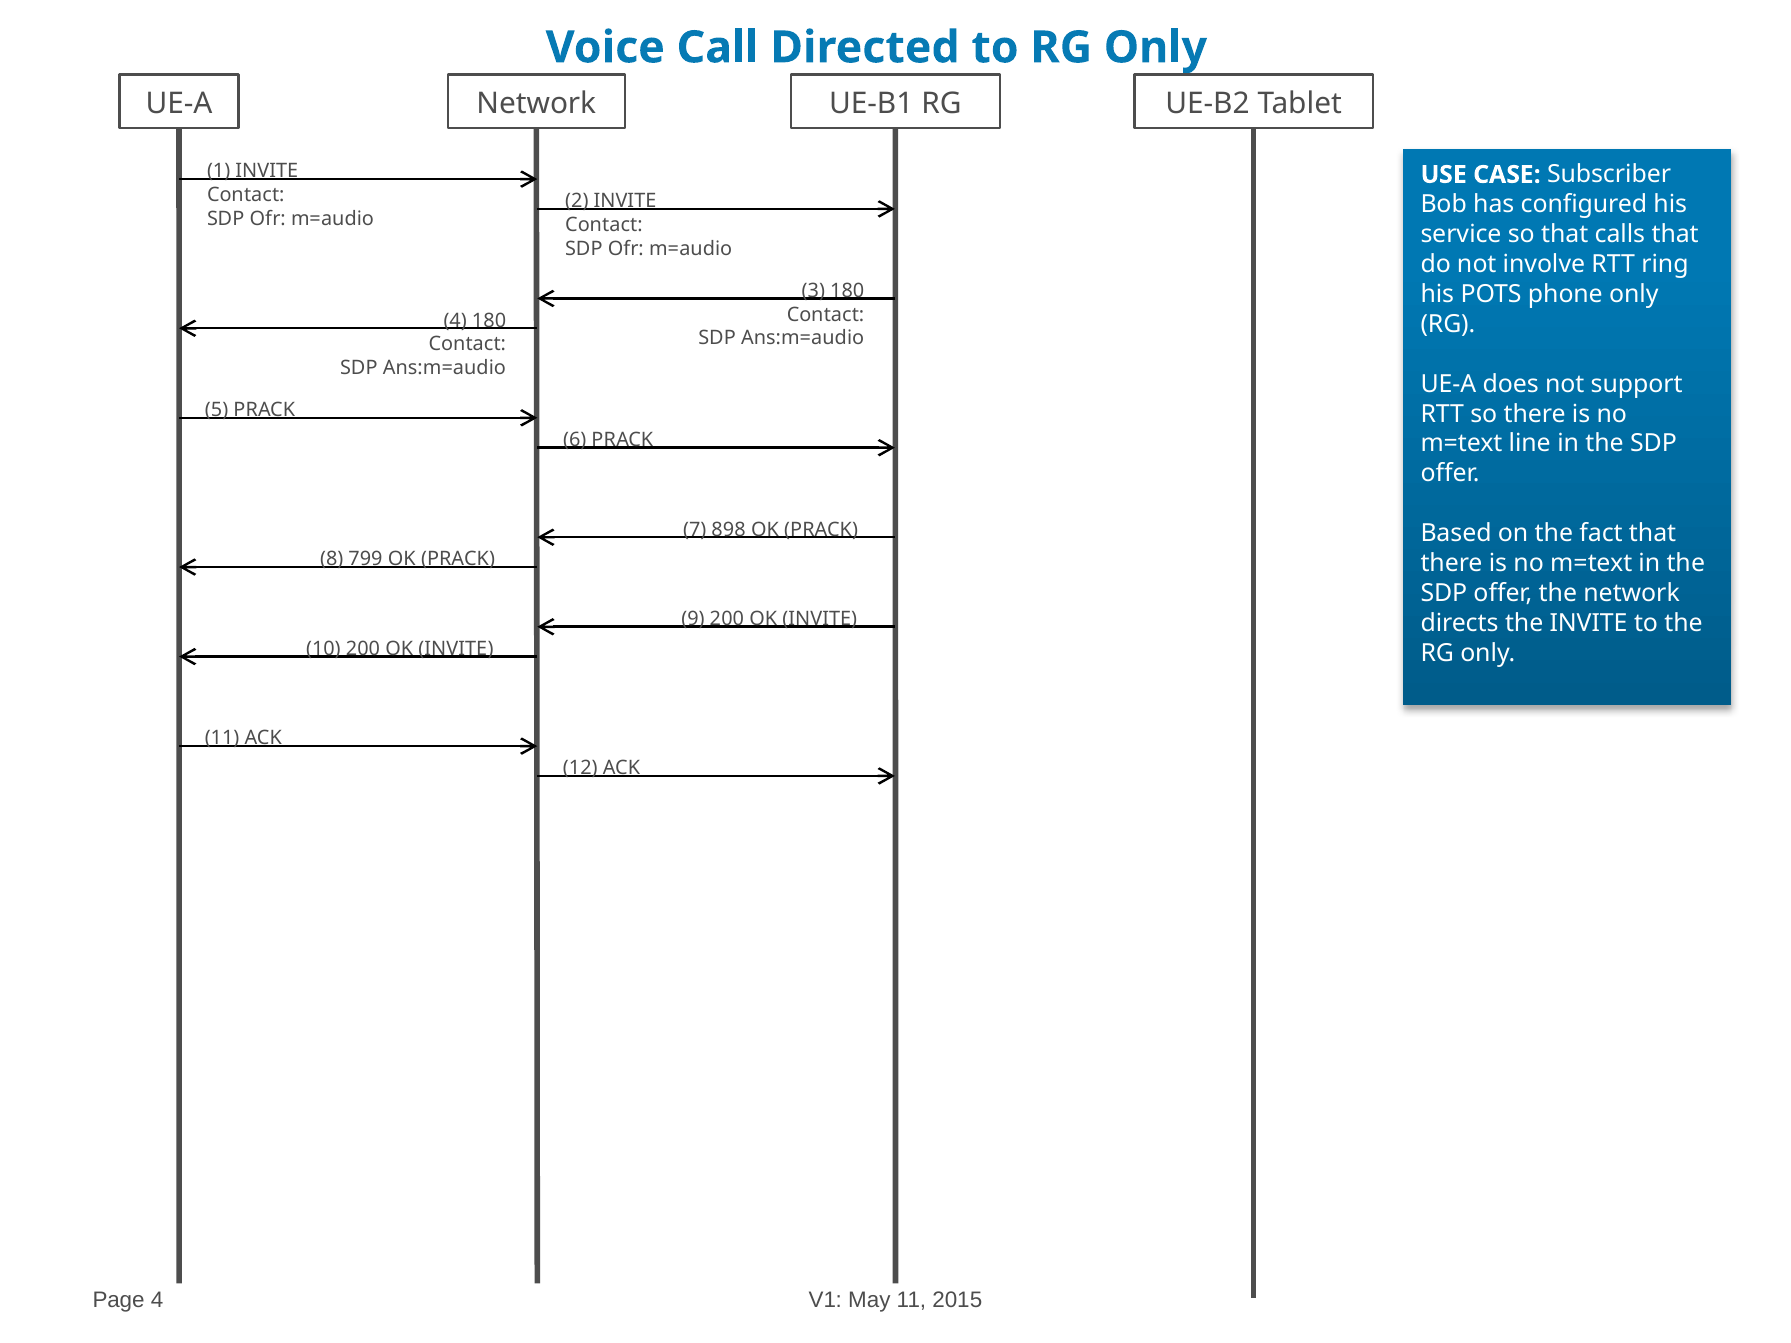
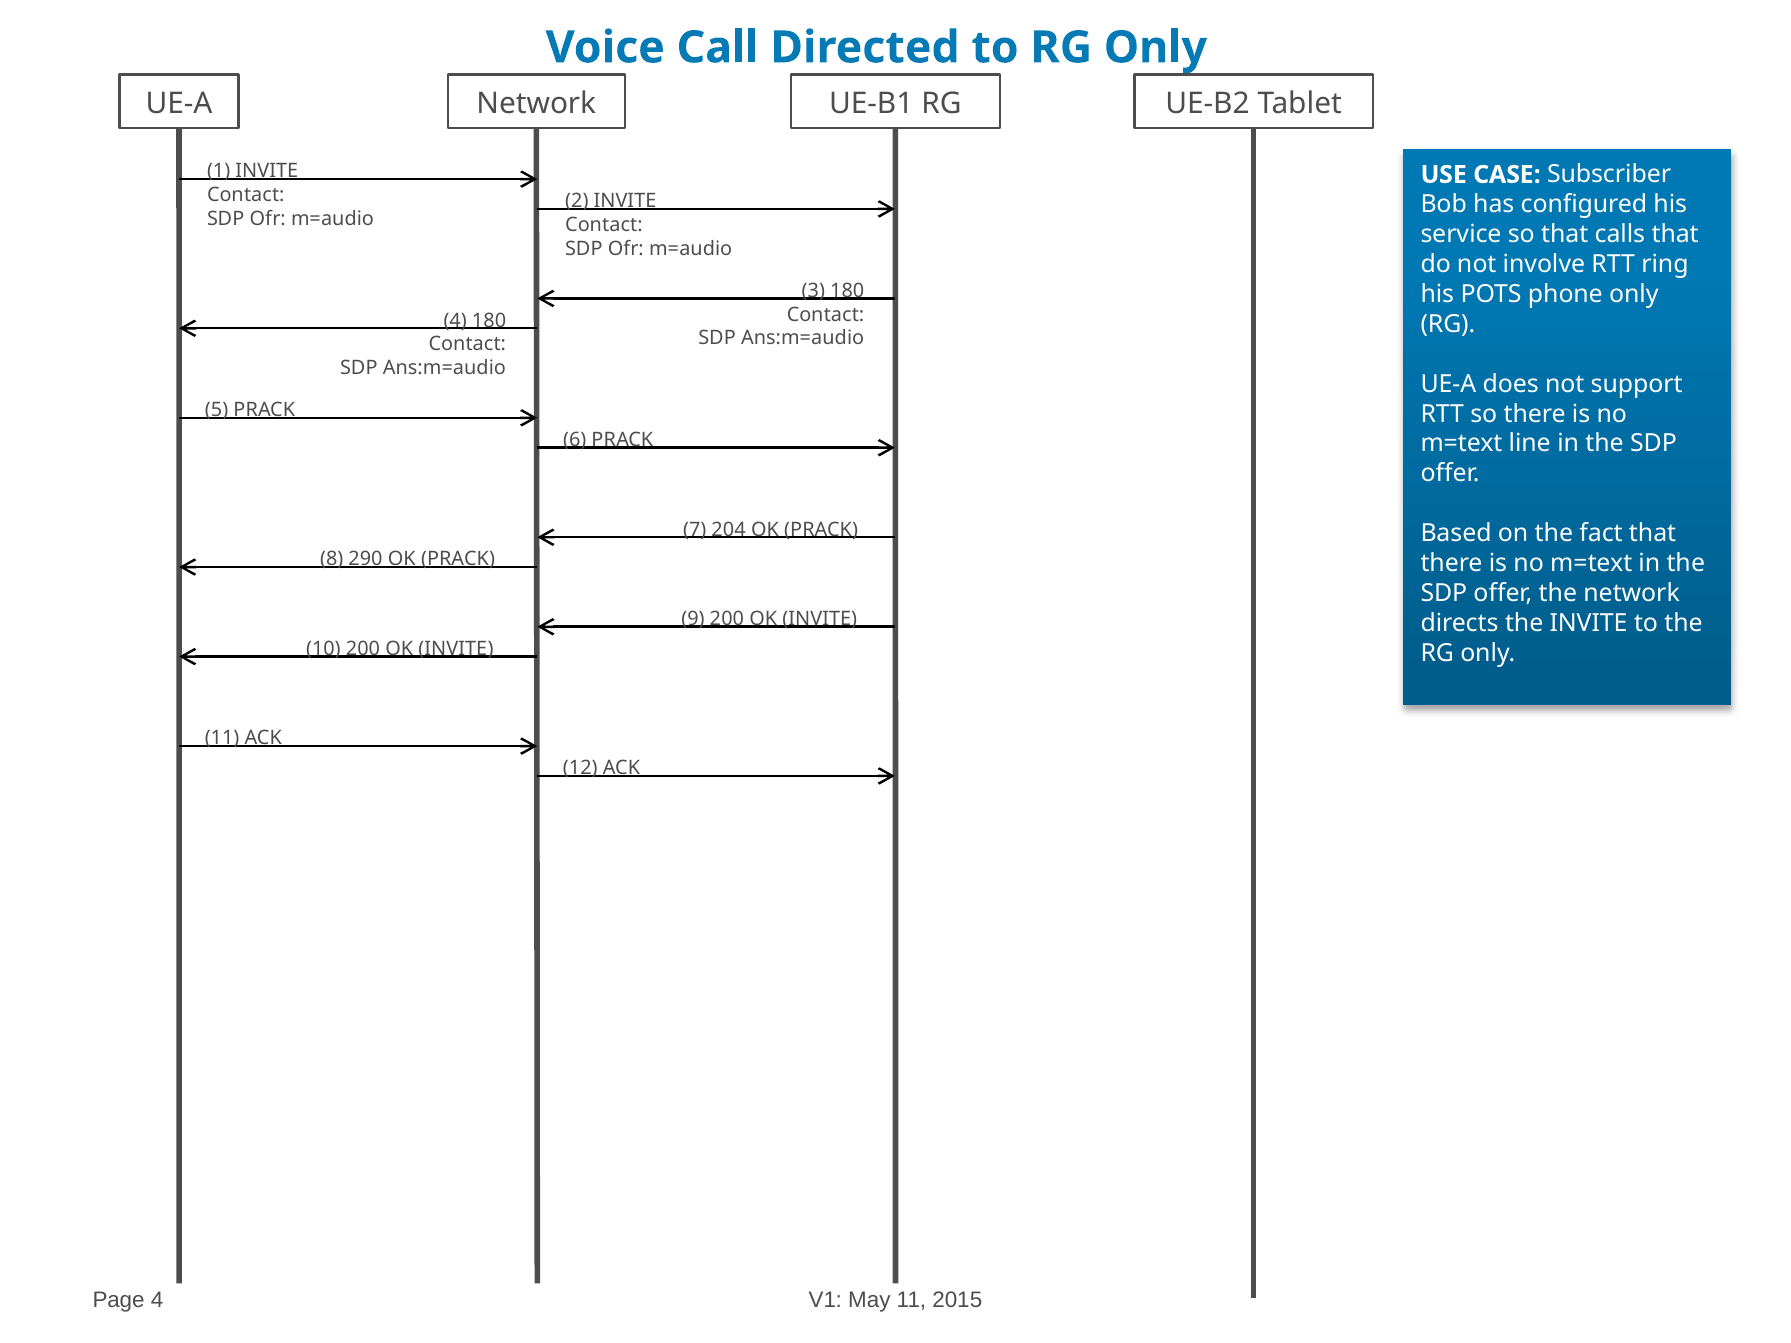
898: 898 -> 204
799: 799 -> 290
